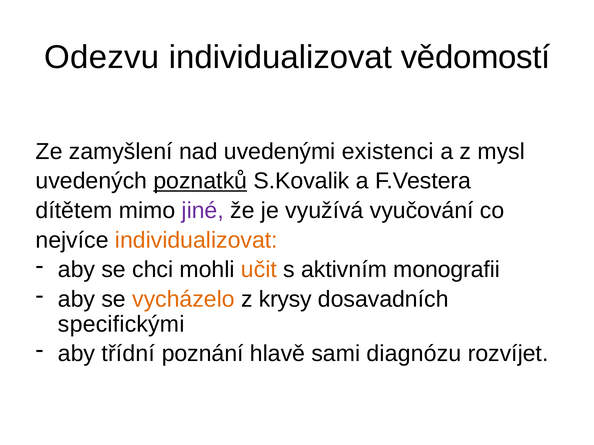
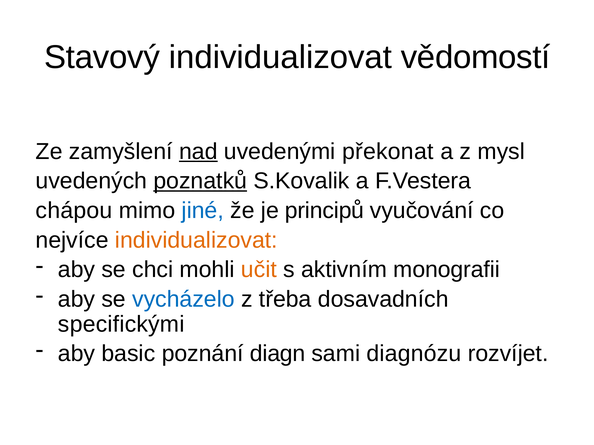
Odezvu: Odezvu -> Stavový
nad underline: none -> present
existenci: existenci -> překonat
dítětem: dítětem -> chápou
jiné colour: purple -> blue
využívá: využívá -> principů
vycházelo colour: orange -> blue
krysy: krysy -> třeba
třídní: třídní -> basic
hlavě: hlavě -> diagn
